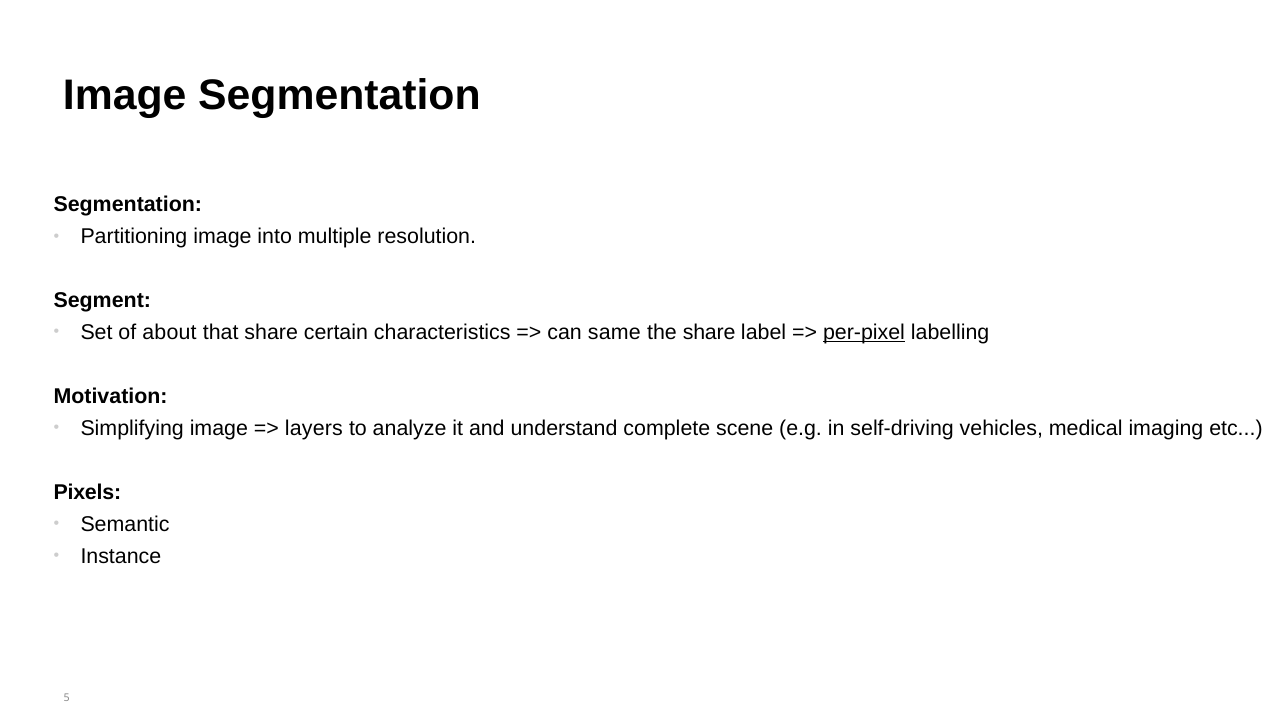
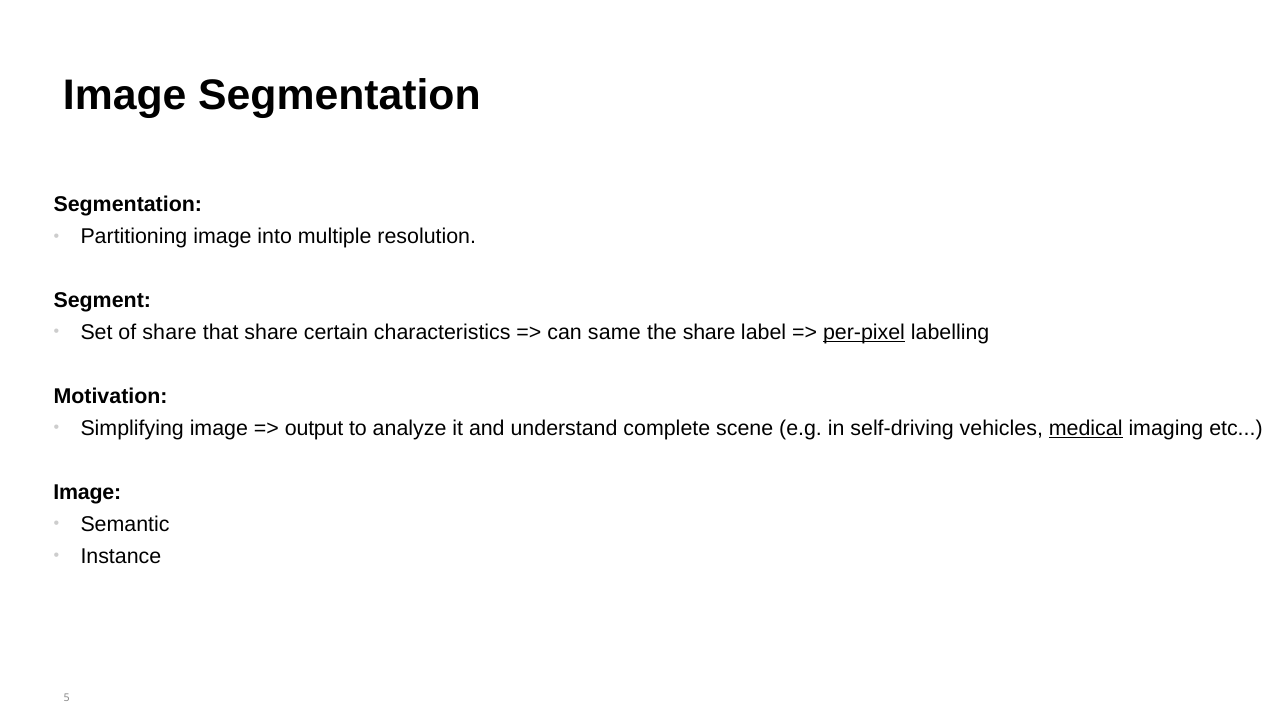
of about: about -> share
layers: layers -> output
medical underline: none -> present
Pixels at (87, 493): Pixels -> Image
